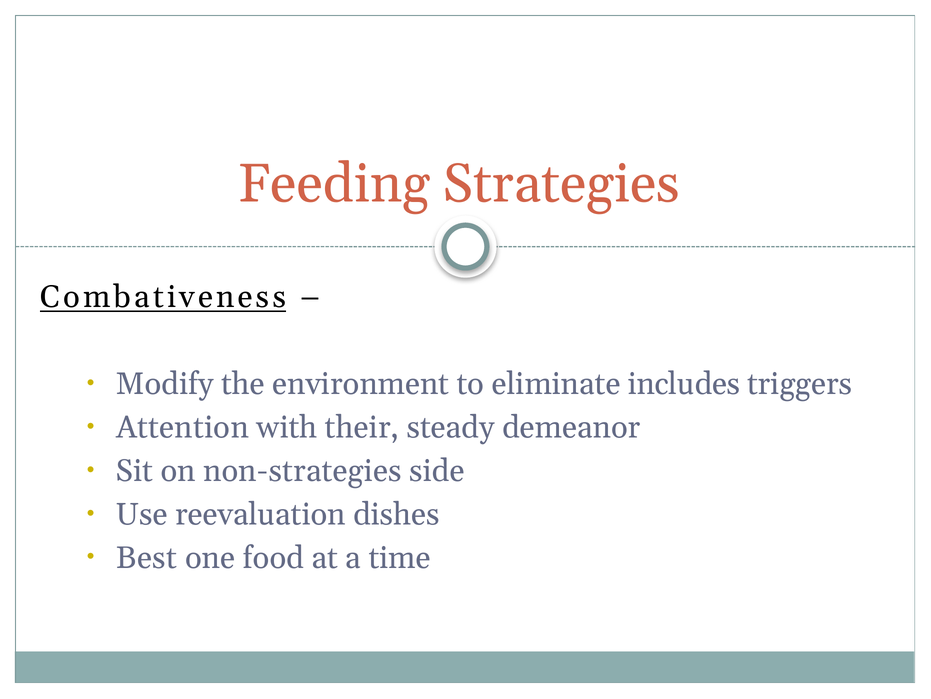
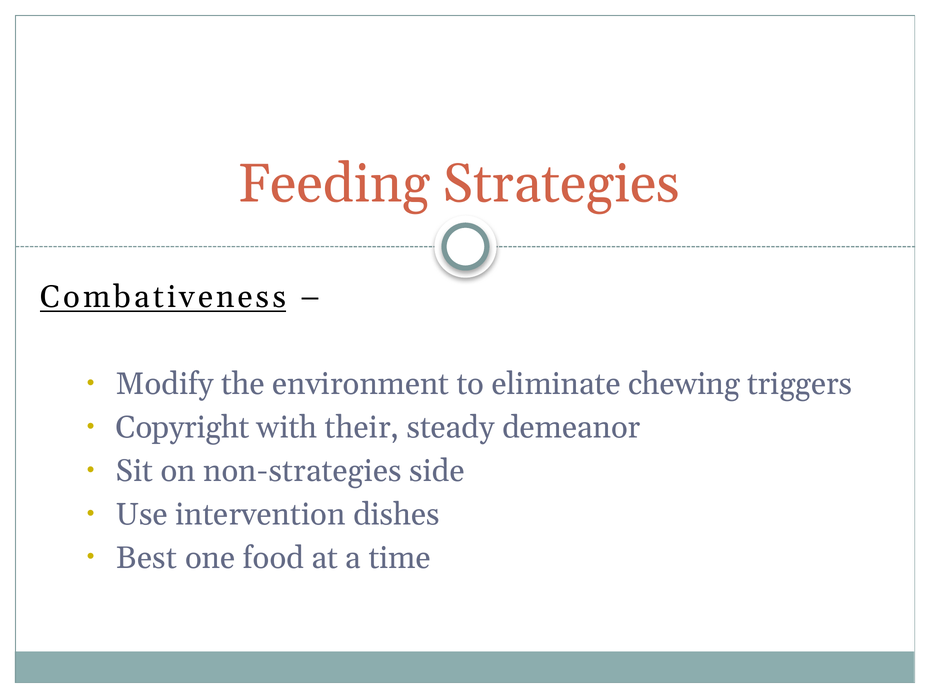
includes: includes -> chewing
Attention: Attention -> Copyright
reevaluation: reevaluation -> intervention
